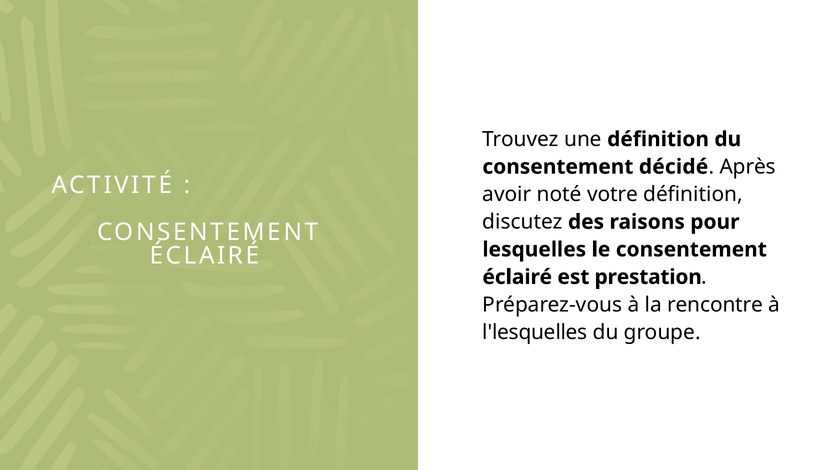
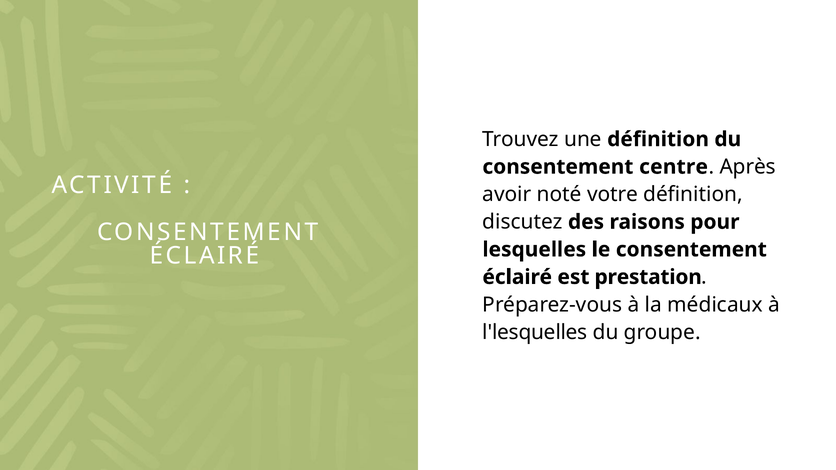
décidé: décidé -> centre
rencontre: rencontre -> médicaux
